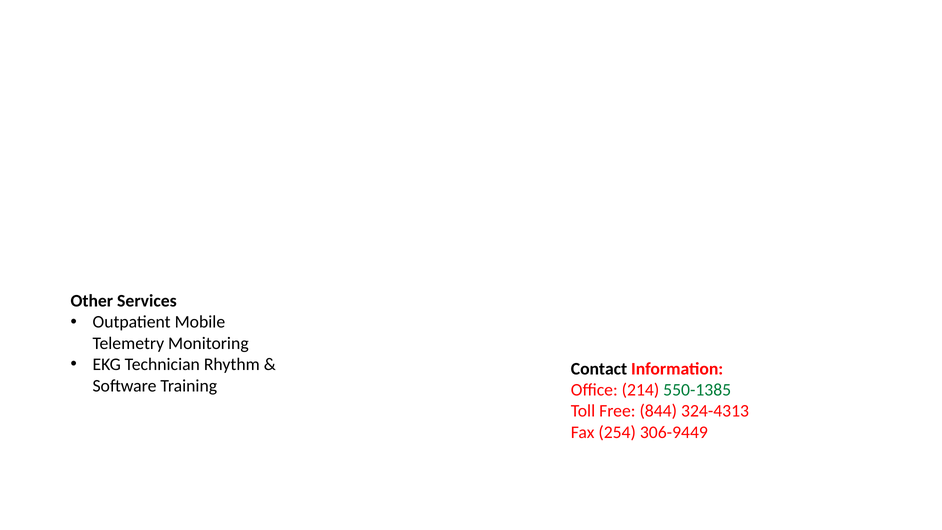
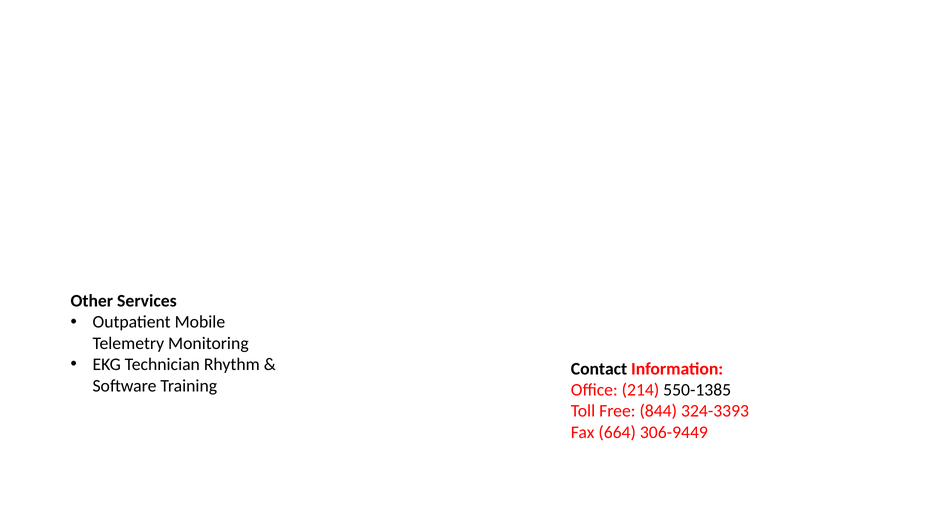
550-1385 colour: green -> black
324-4313: 324-4313 -> 324-3393
254: 254 -> 664
